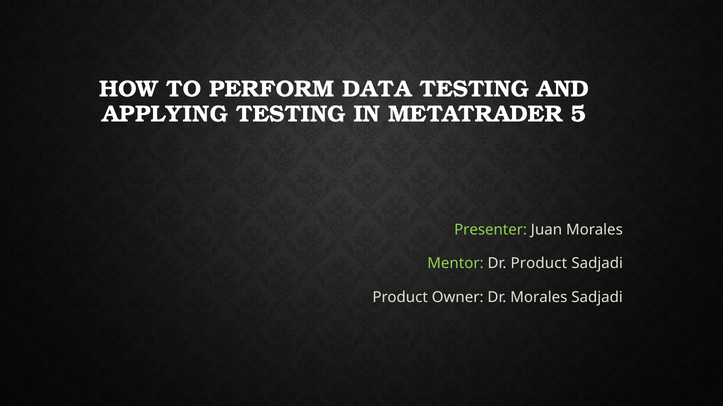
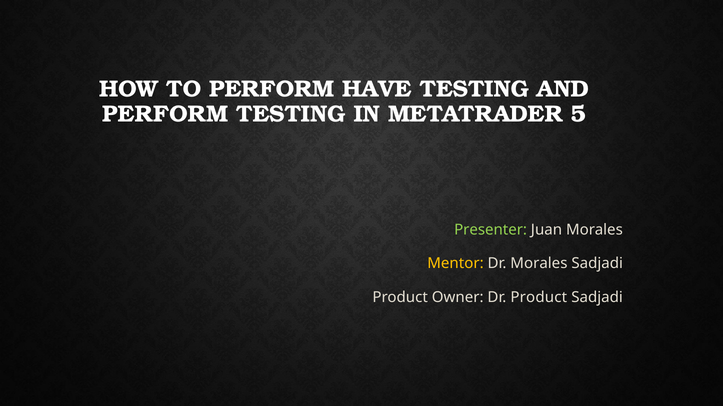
DATA: DATA -> HAVE
APPLYING at (165, 114): APPLYING -> PERFORM
Mentor colour: light green -> yellow
Dr Product: Product -> Morales
Dr Morales: Morales -> Product
